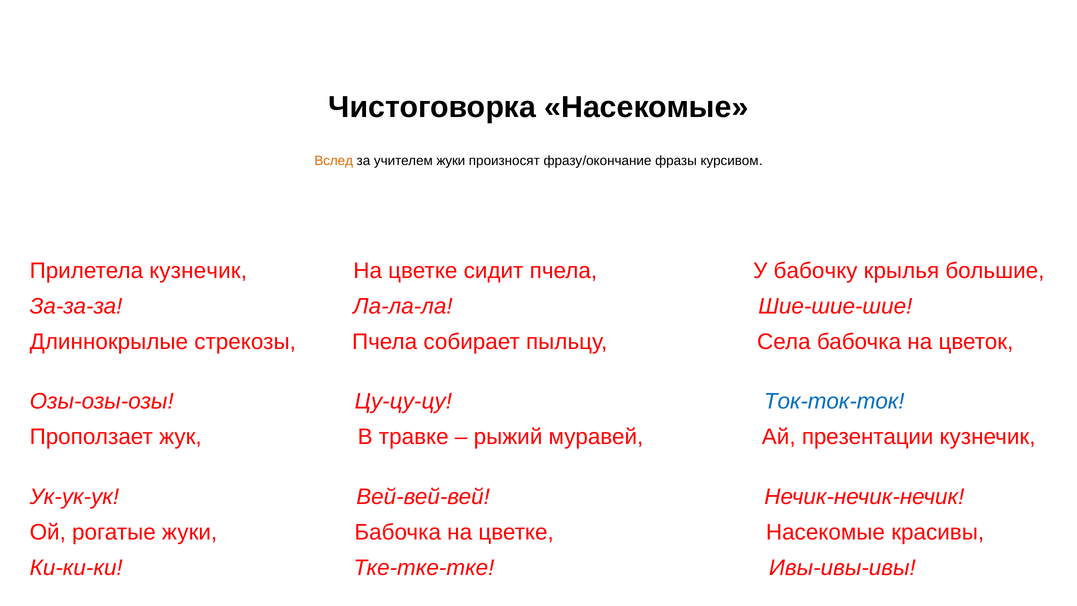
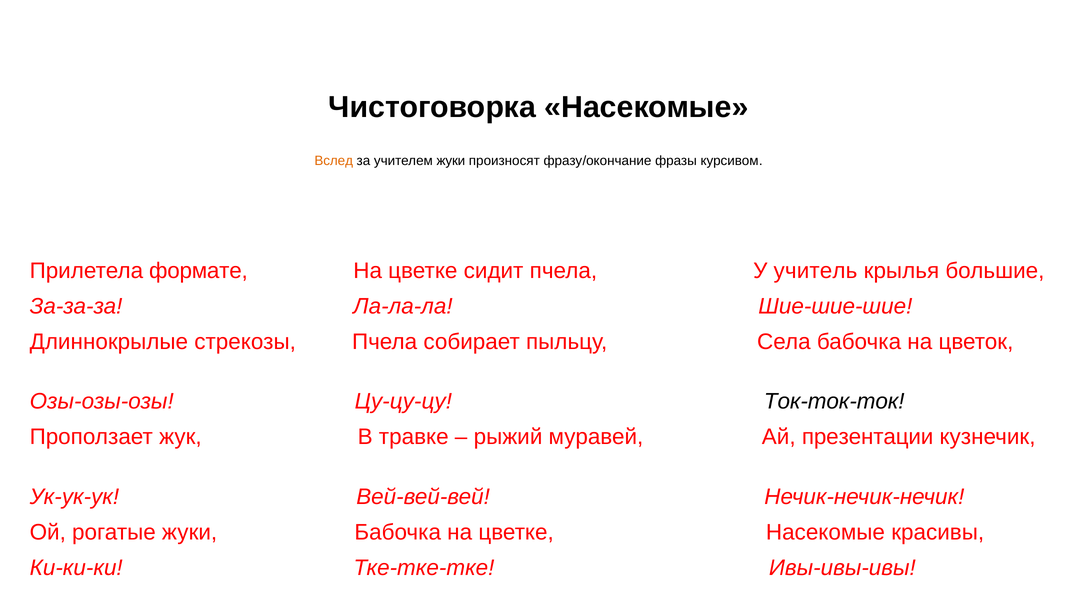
Прилетела кузнечик: кузнечик -> формате
бабочку: бабочку -> учитель
Ток-ток-ток colour: blue -> black
